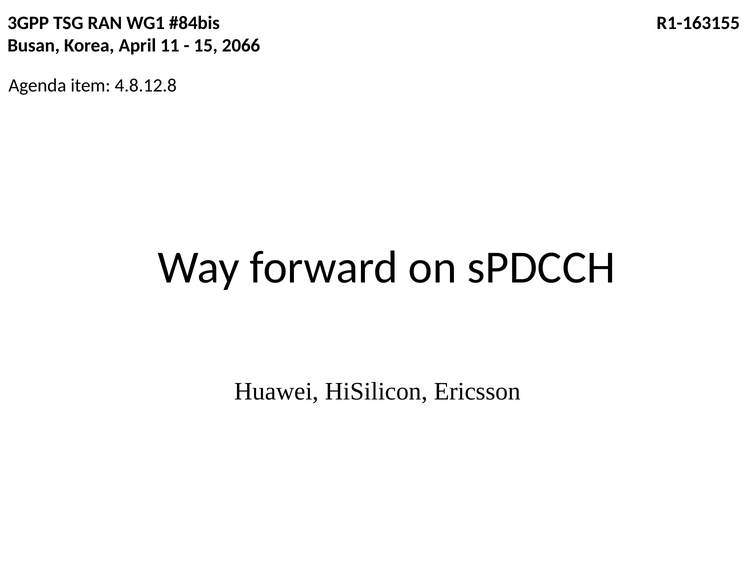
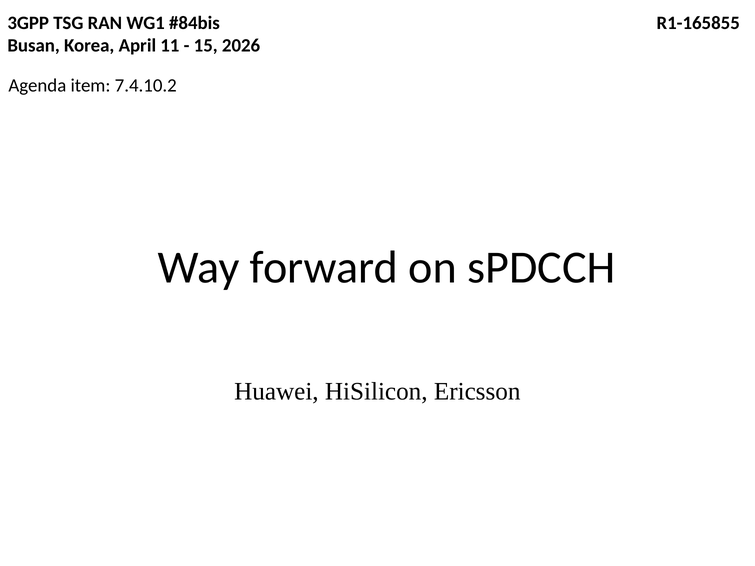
R1-163155: R1-163155 -> R1-165855
2066: 2066 -> 2026
4.8.12.8: 4.8.12.8 -> 7.4.10.2
